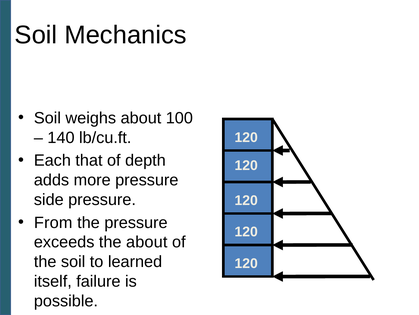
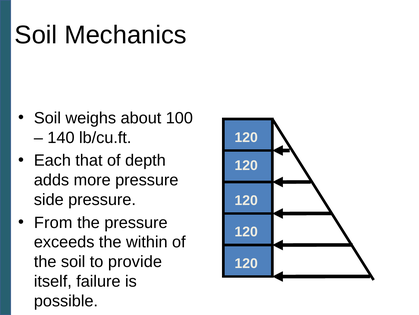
the about: about -> within
learned: learned -> provide
